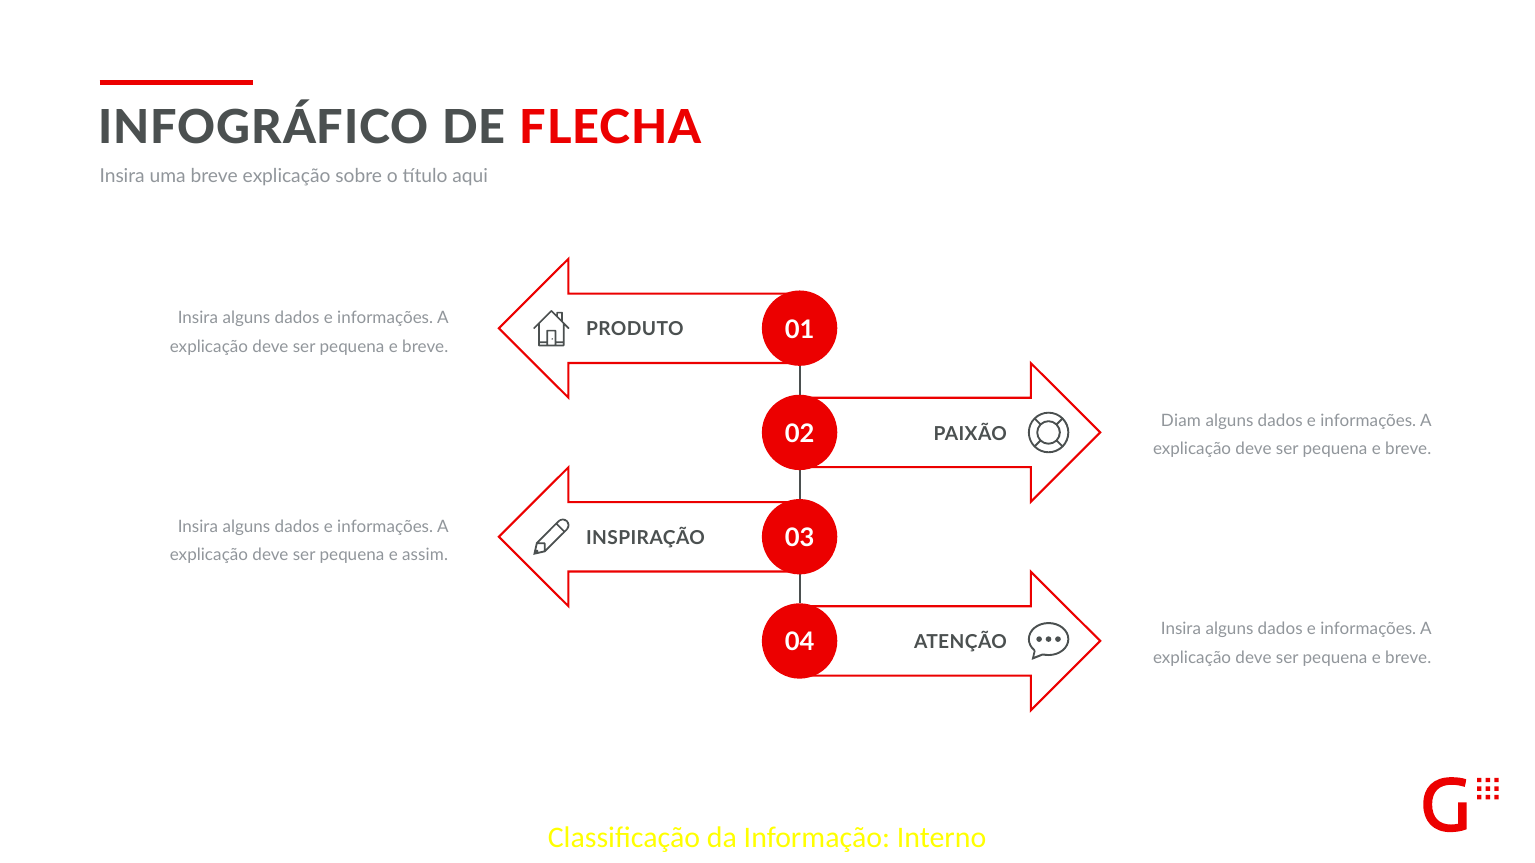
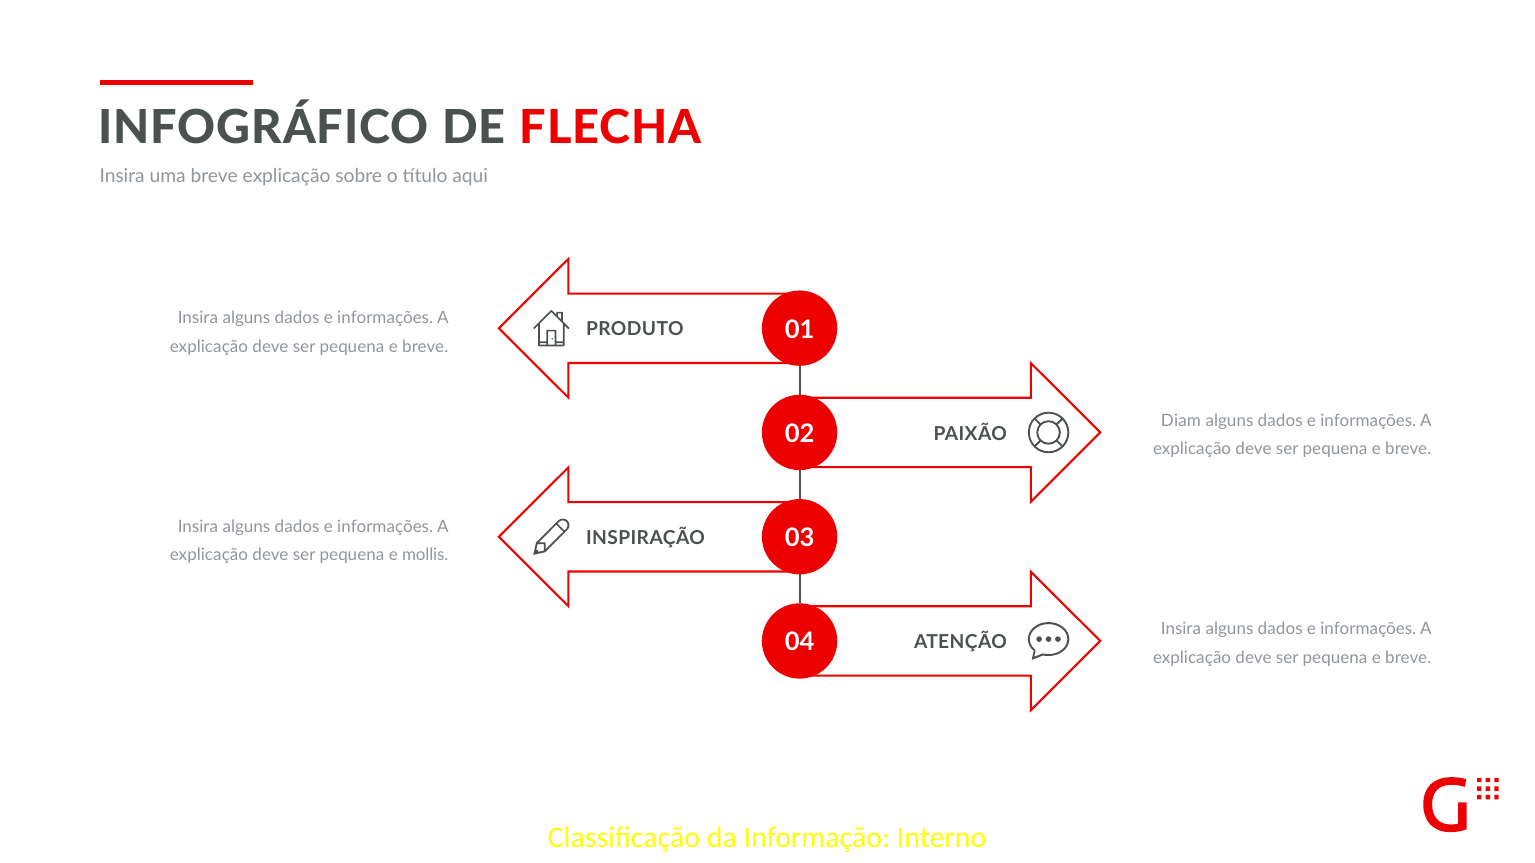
assim: assim -> mollis
